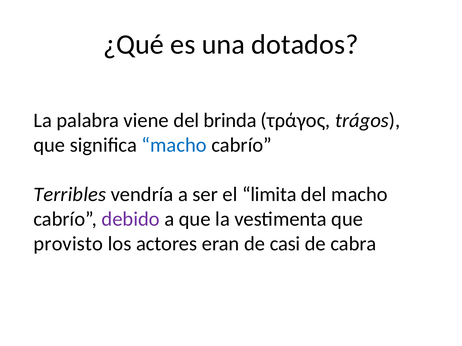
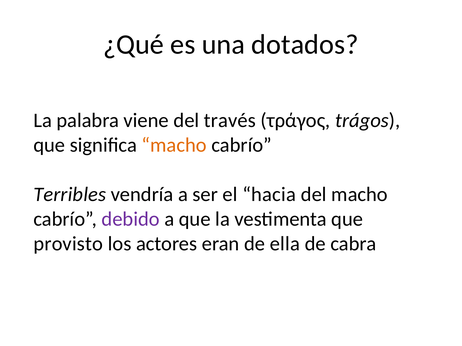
brinda: brinda -> través
macho at (174, 145) colour: blue -> orange
limita: limita -> hacia
casi: casi -> ella
